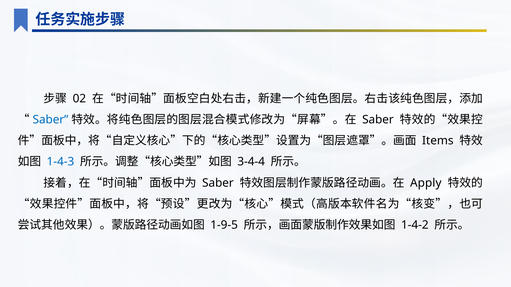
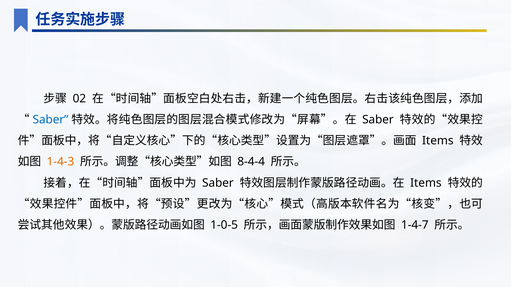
1-4-3 colour: blue -> orange
3-4-4: 3-4-4 -> 8-4-4
Apply at (426, 183): Apply -> Items
1-9-5: 1-9-5 -> 1-0-5
1-4-2: 1-4-2 -> 1-4-7
